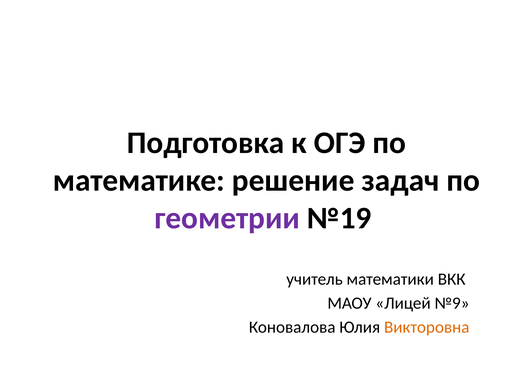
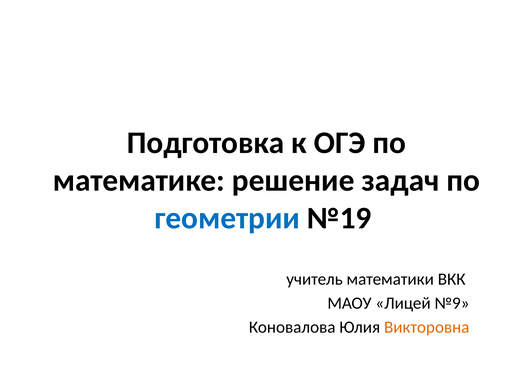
геометрии colour: purple -> blue
